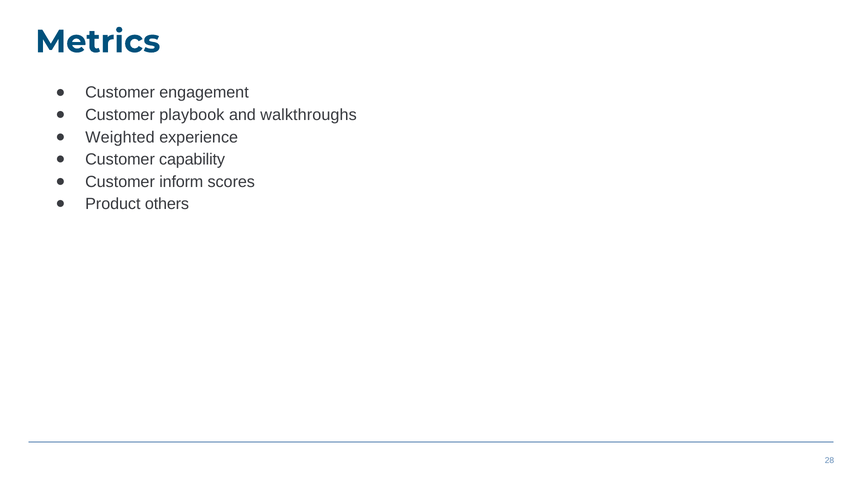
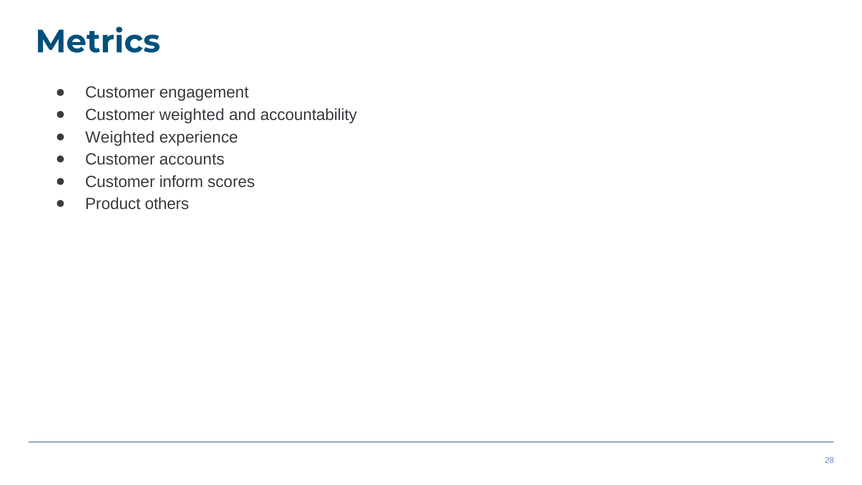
Customer playbook: playbook -> weighted
walkthroughs: walkthroughs -> accountability
capability: capability -> accounts
